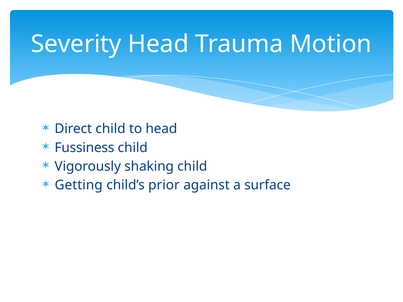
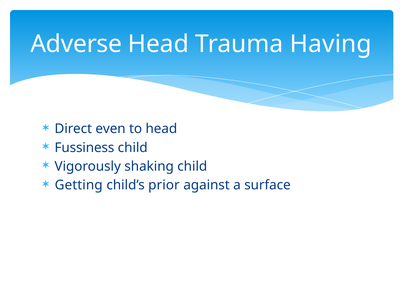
Severity: Severity -> Adverse
Motion: Motion -> Having
Direct child: child -> even
